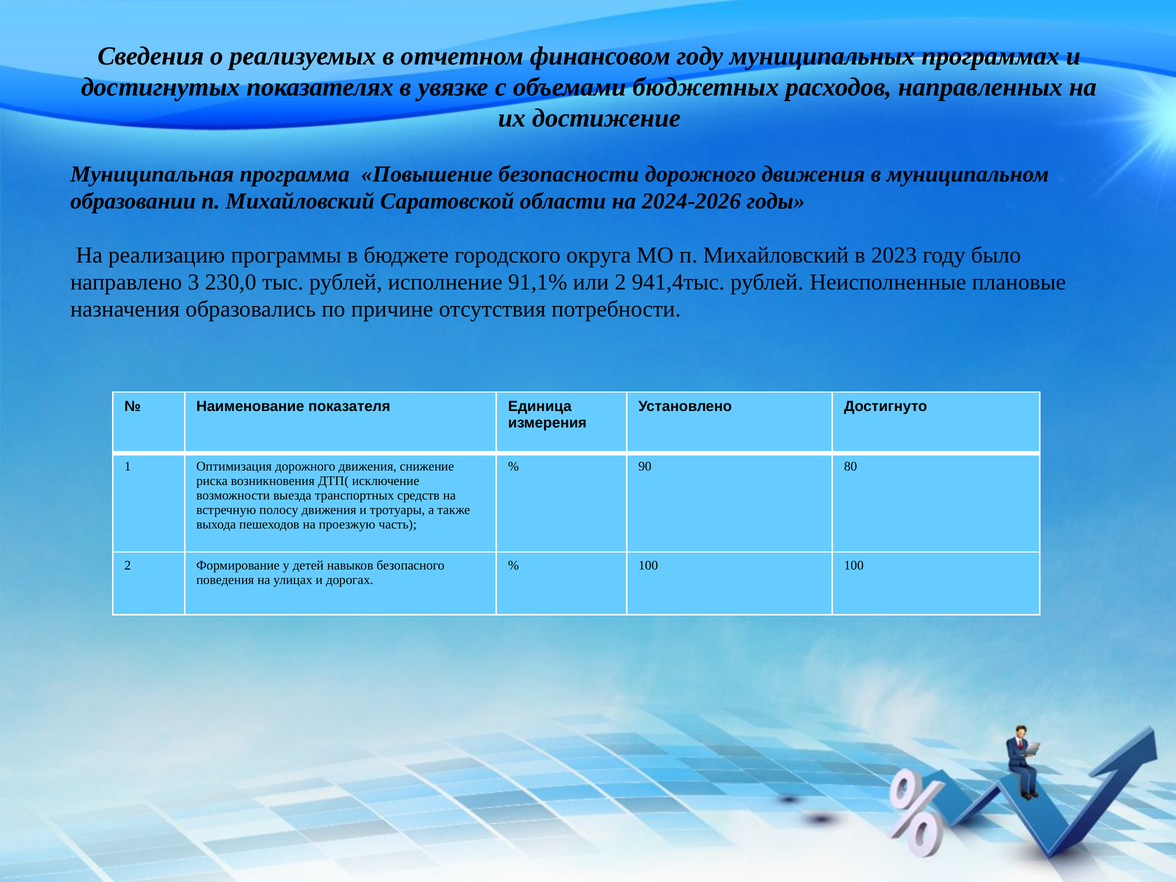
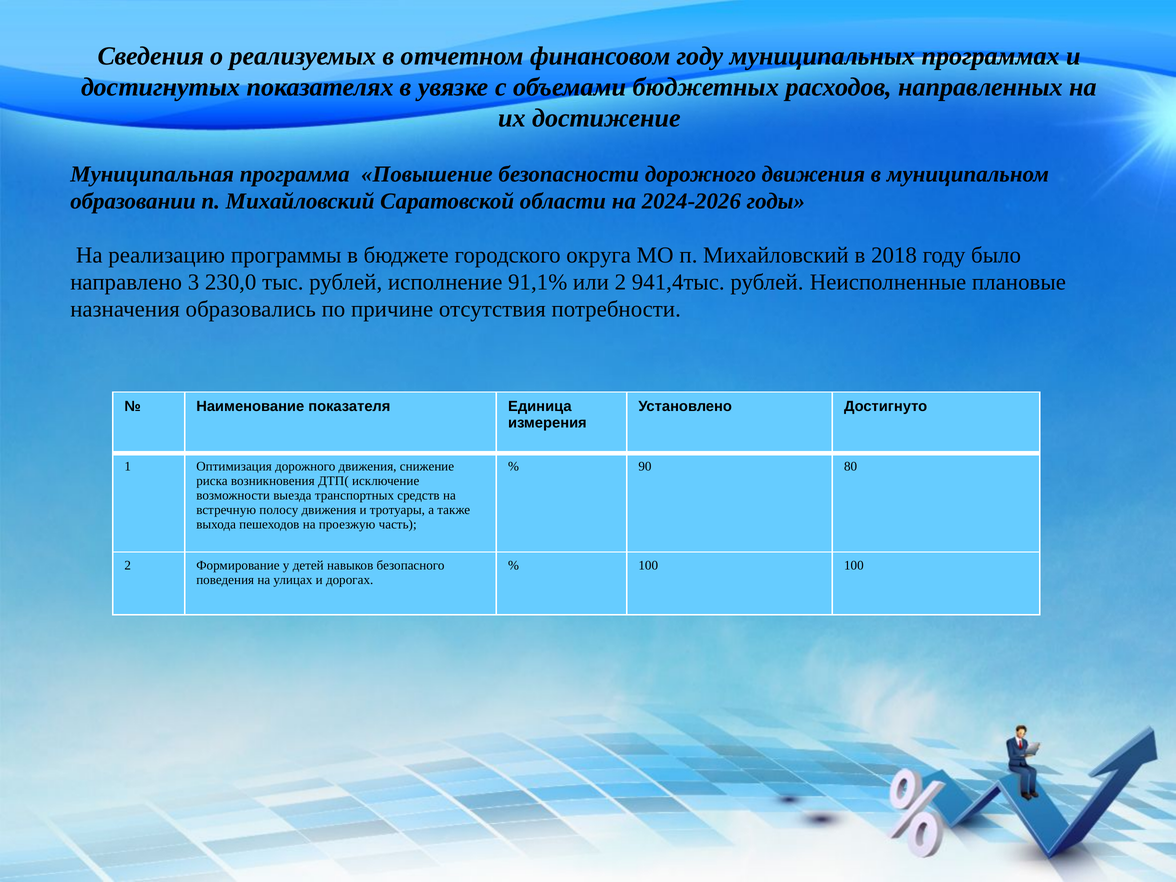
2023: 2023 -> 2018
